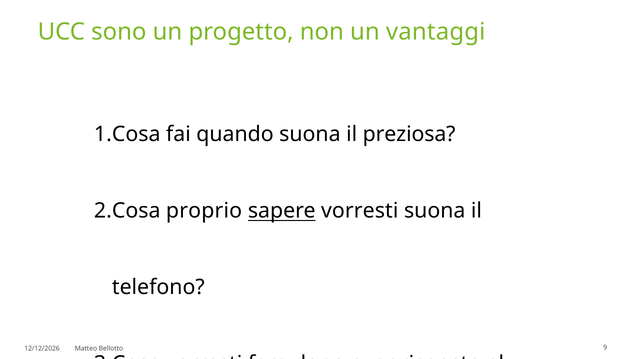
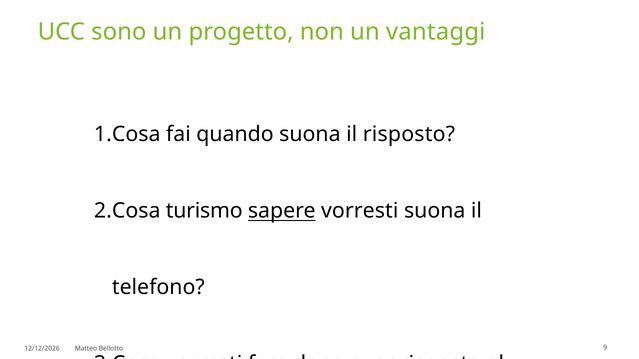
il preziosa: preziosa -> risposto
proprio: proprio -> turismo
